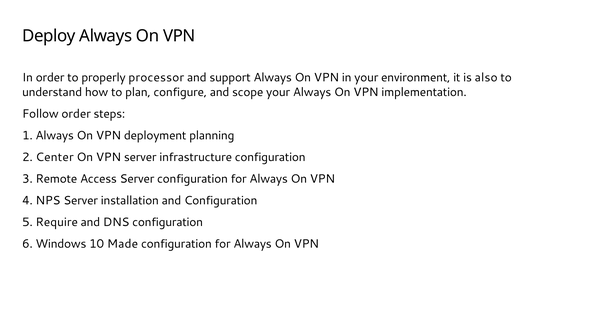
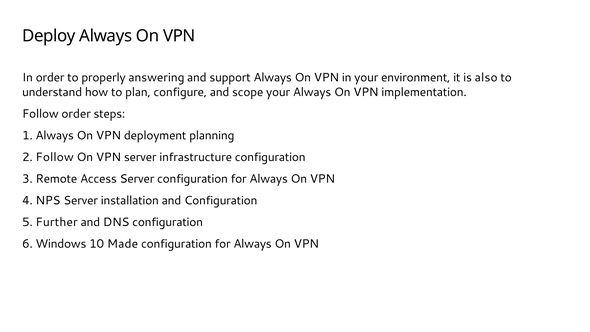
processor: processor -> answering
2 Center: Center -> Follow
Require: Require -> Further
